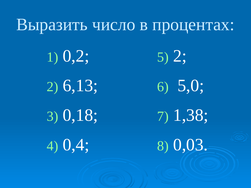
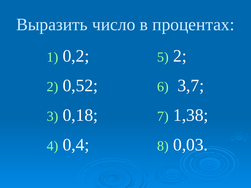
6,13: 6,13 -> 0,52
5,0: 5,0 -> 3,7
